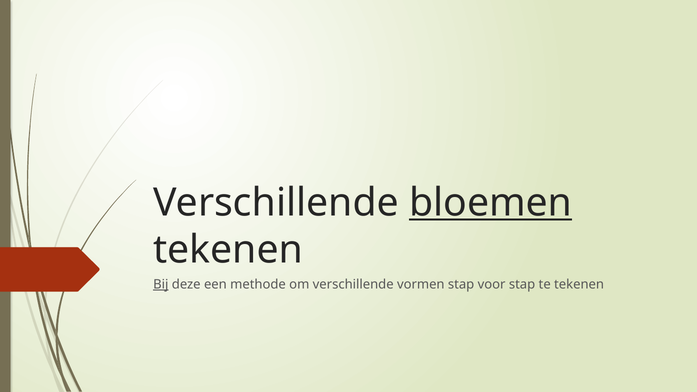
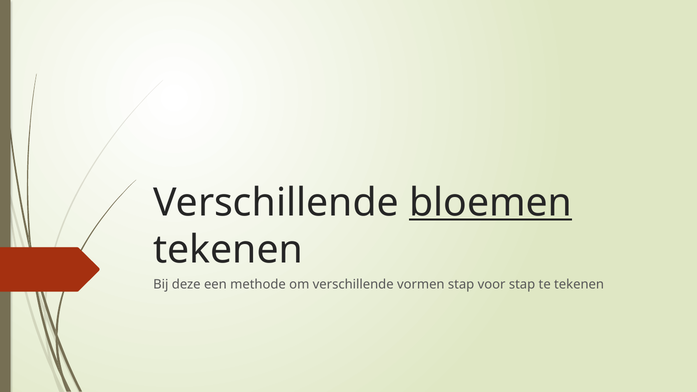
Bij underline: present -> none
